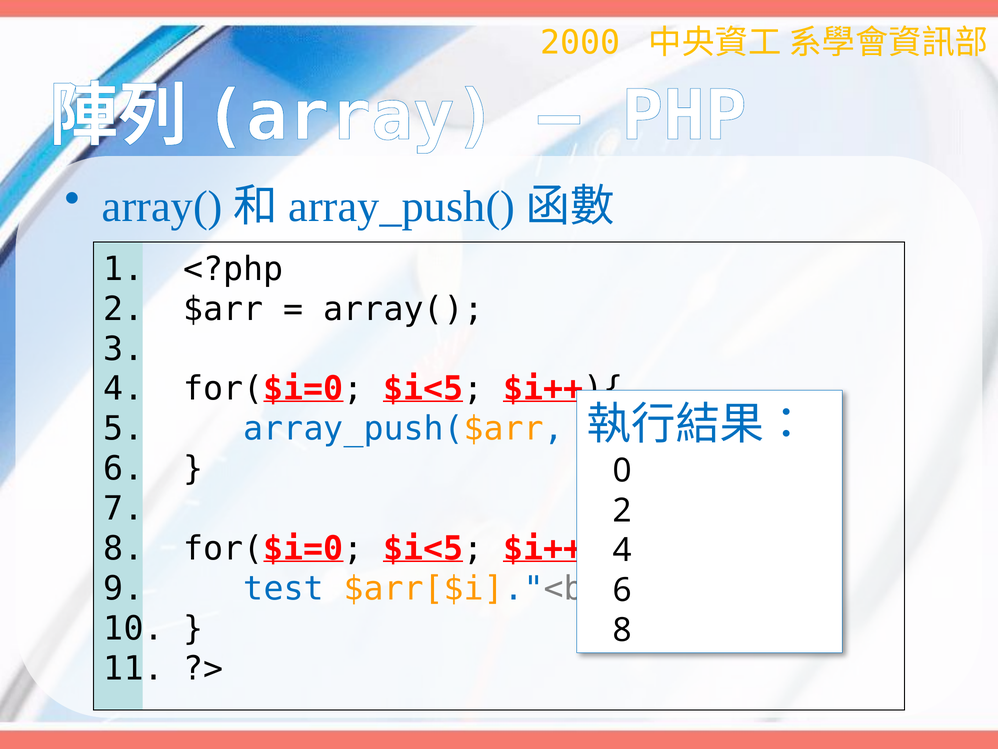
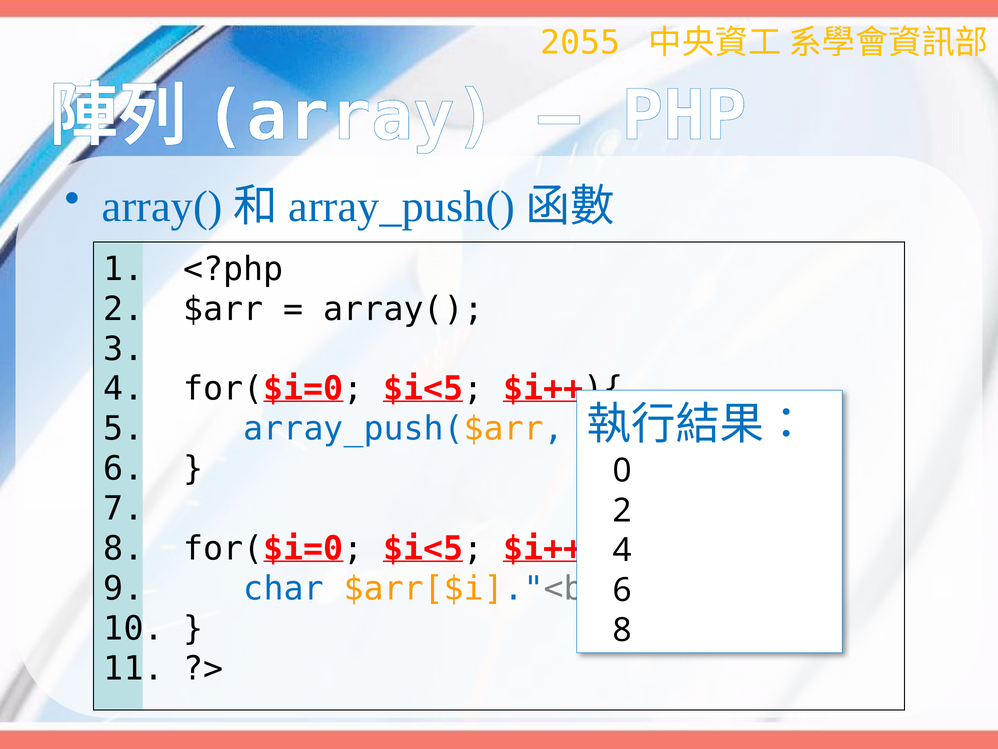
2000: 2000 -> 2055
test: test -> char
